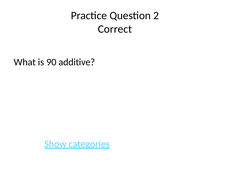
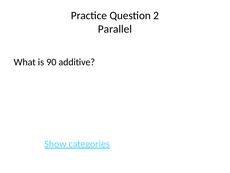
Correct: Correct -> Parallel
